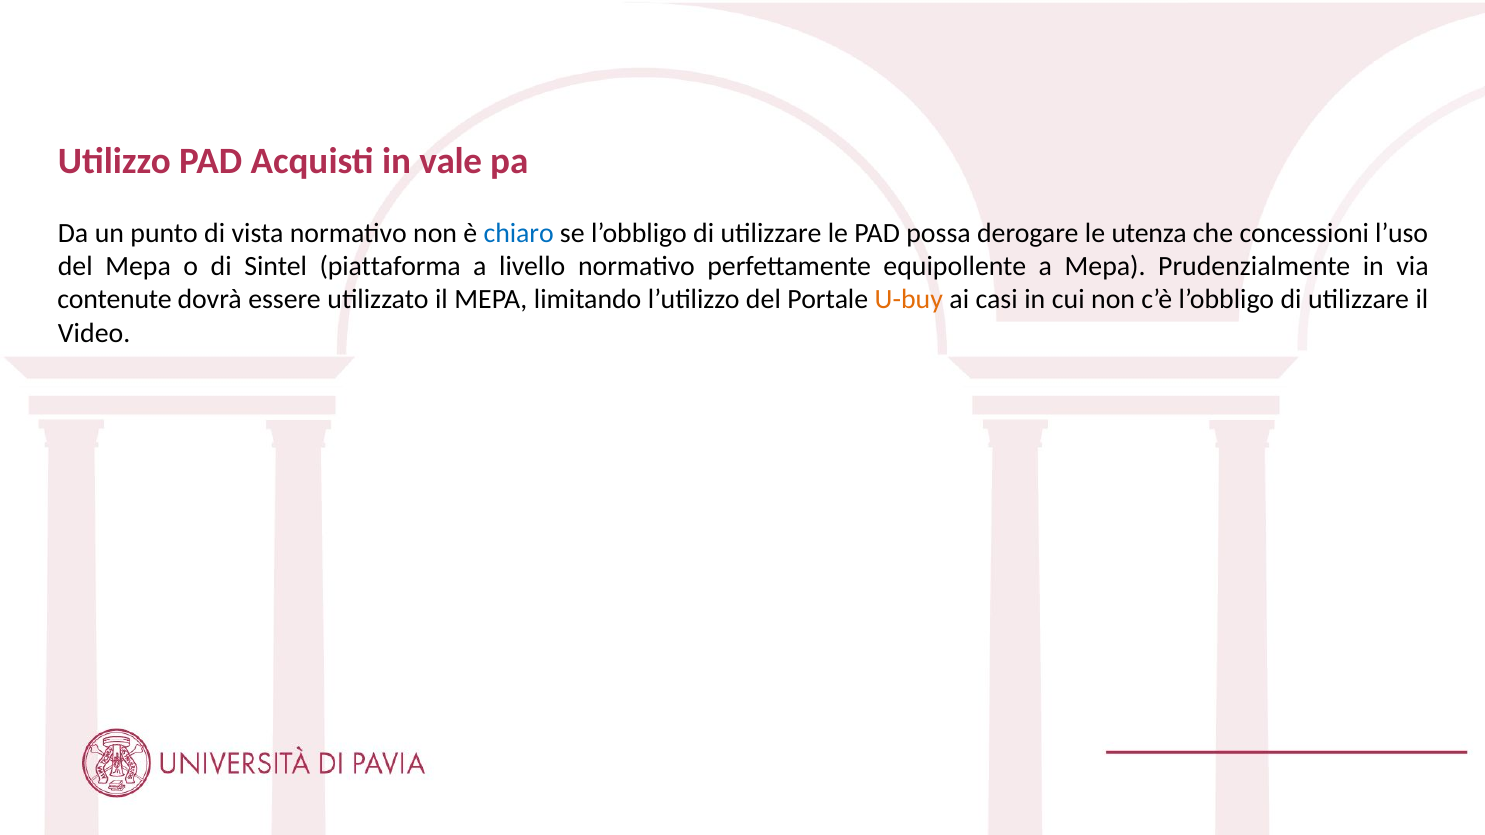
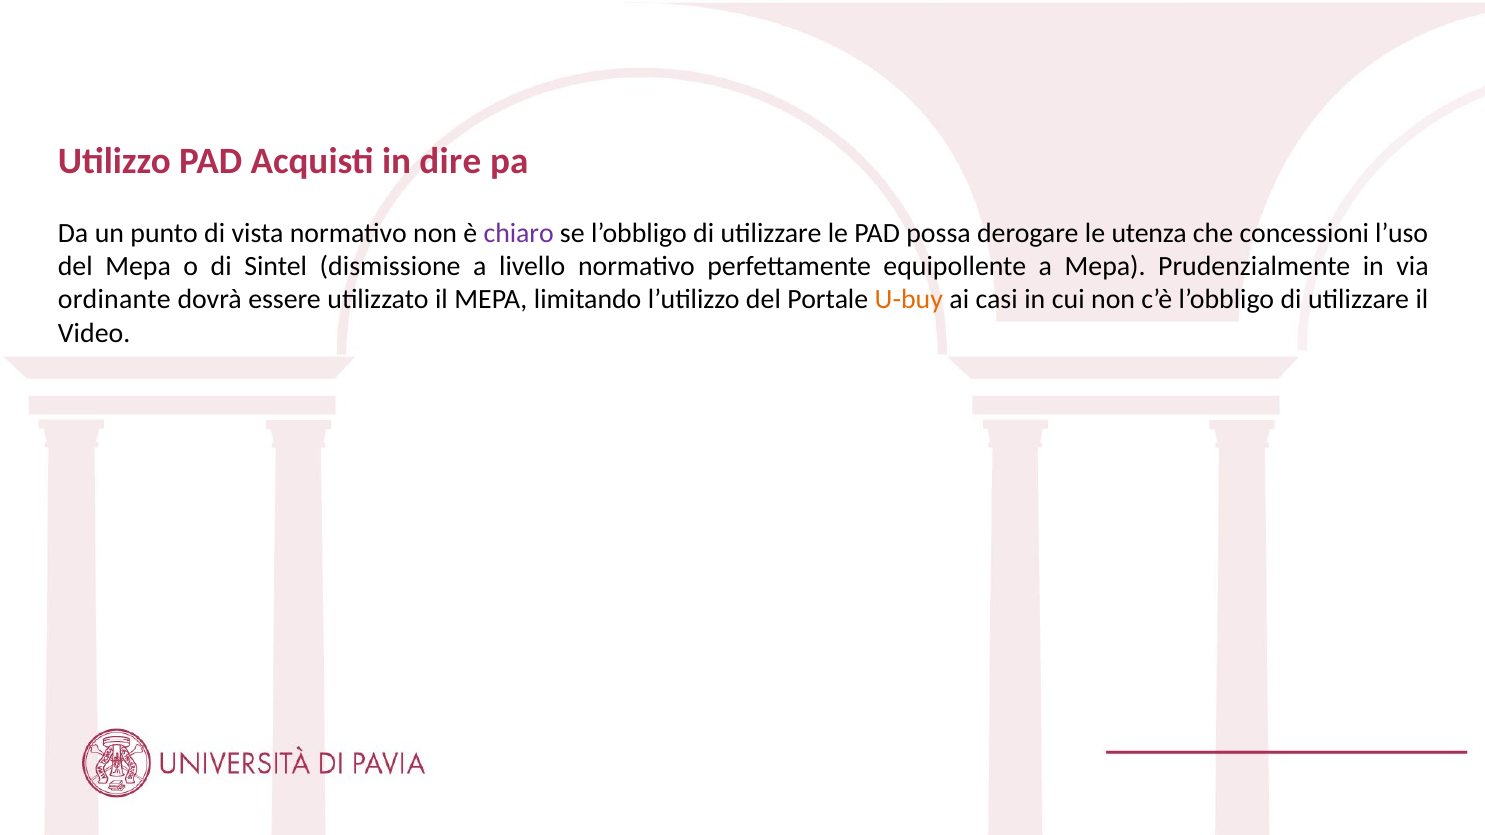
vale: vale -> dire
chiaro colour: blue -> purple
piattaforma: piattaforma -> dismissione
contenute: contenute -> ordinante
